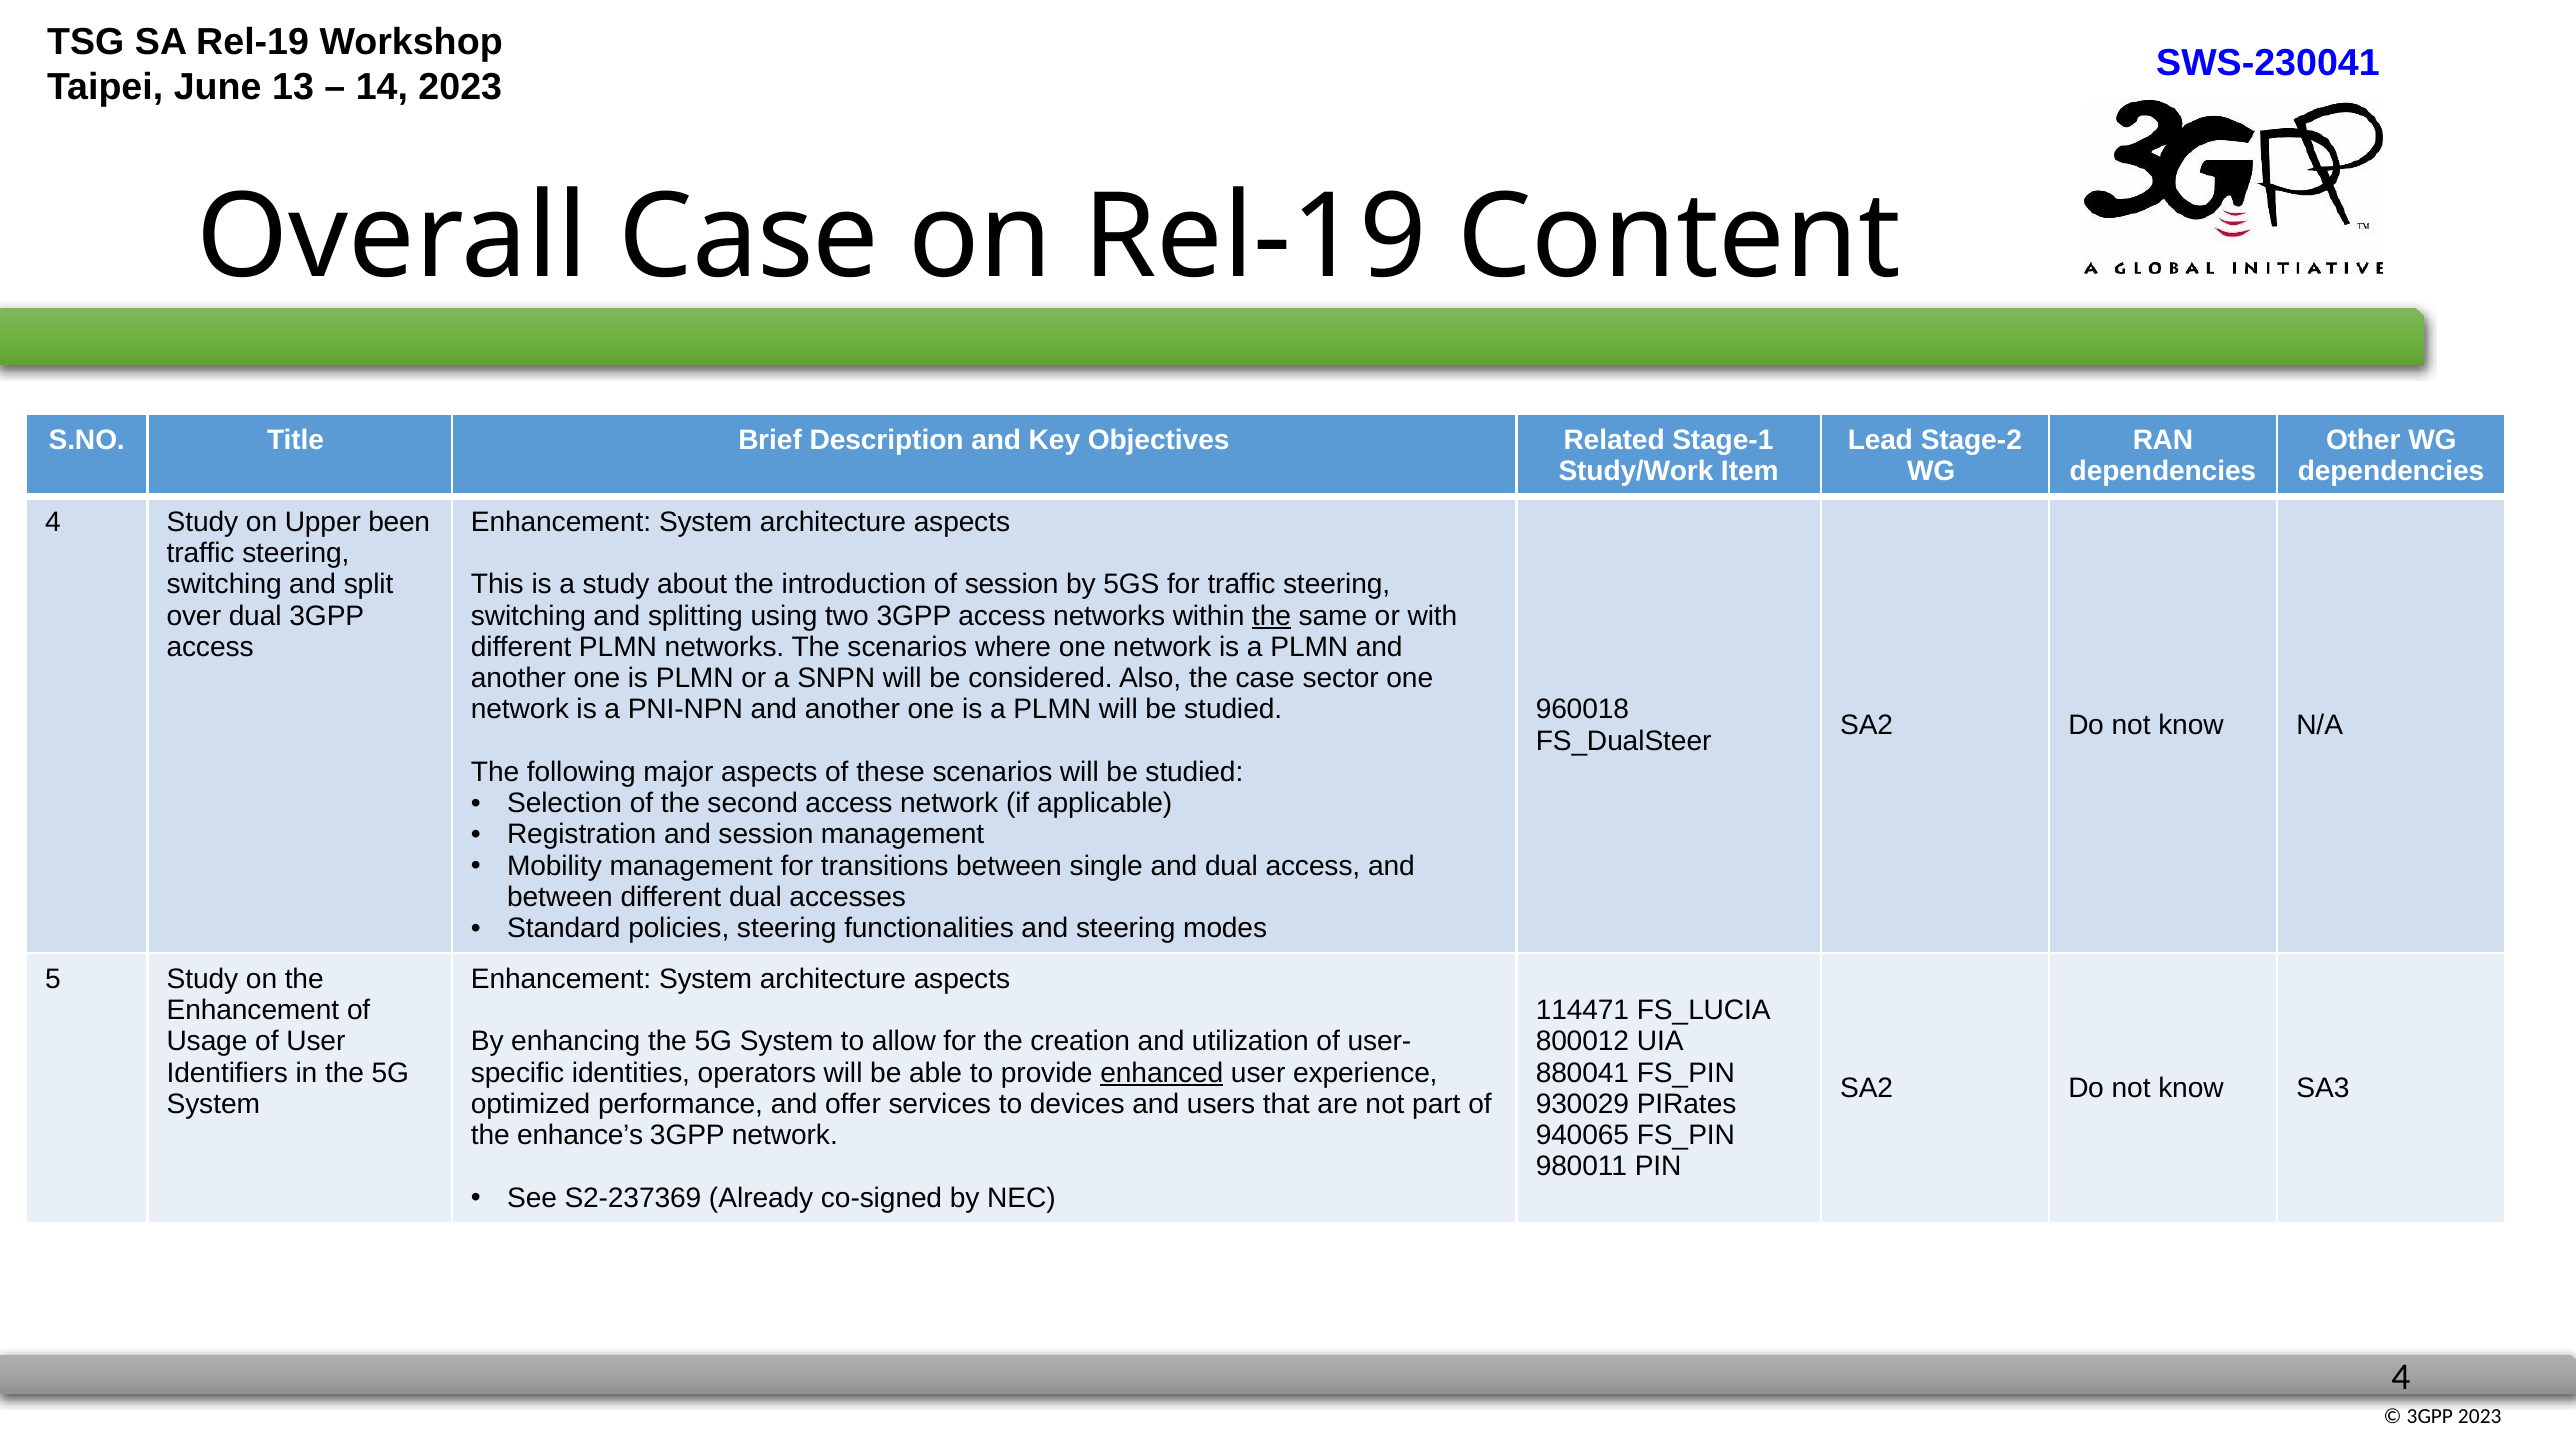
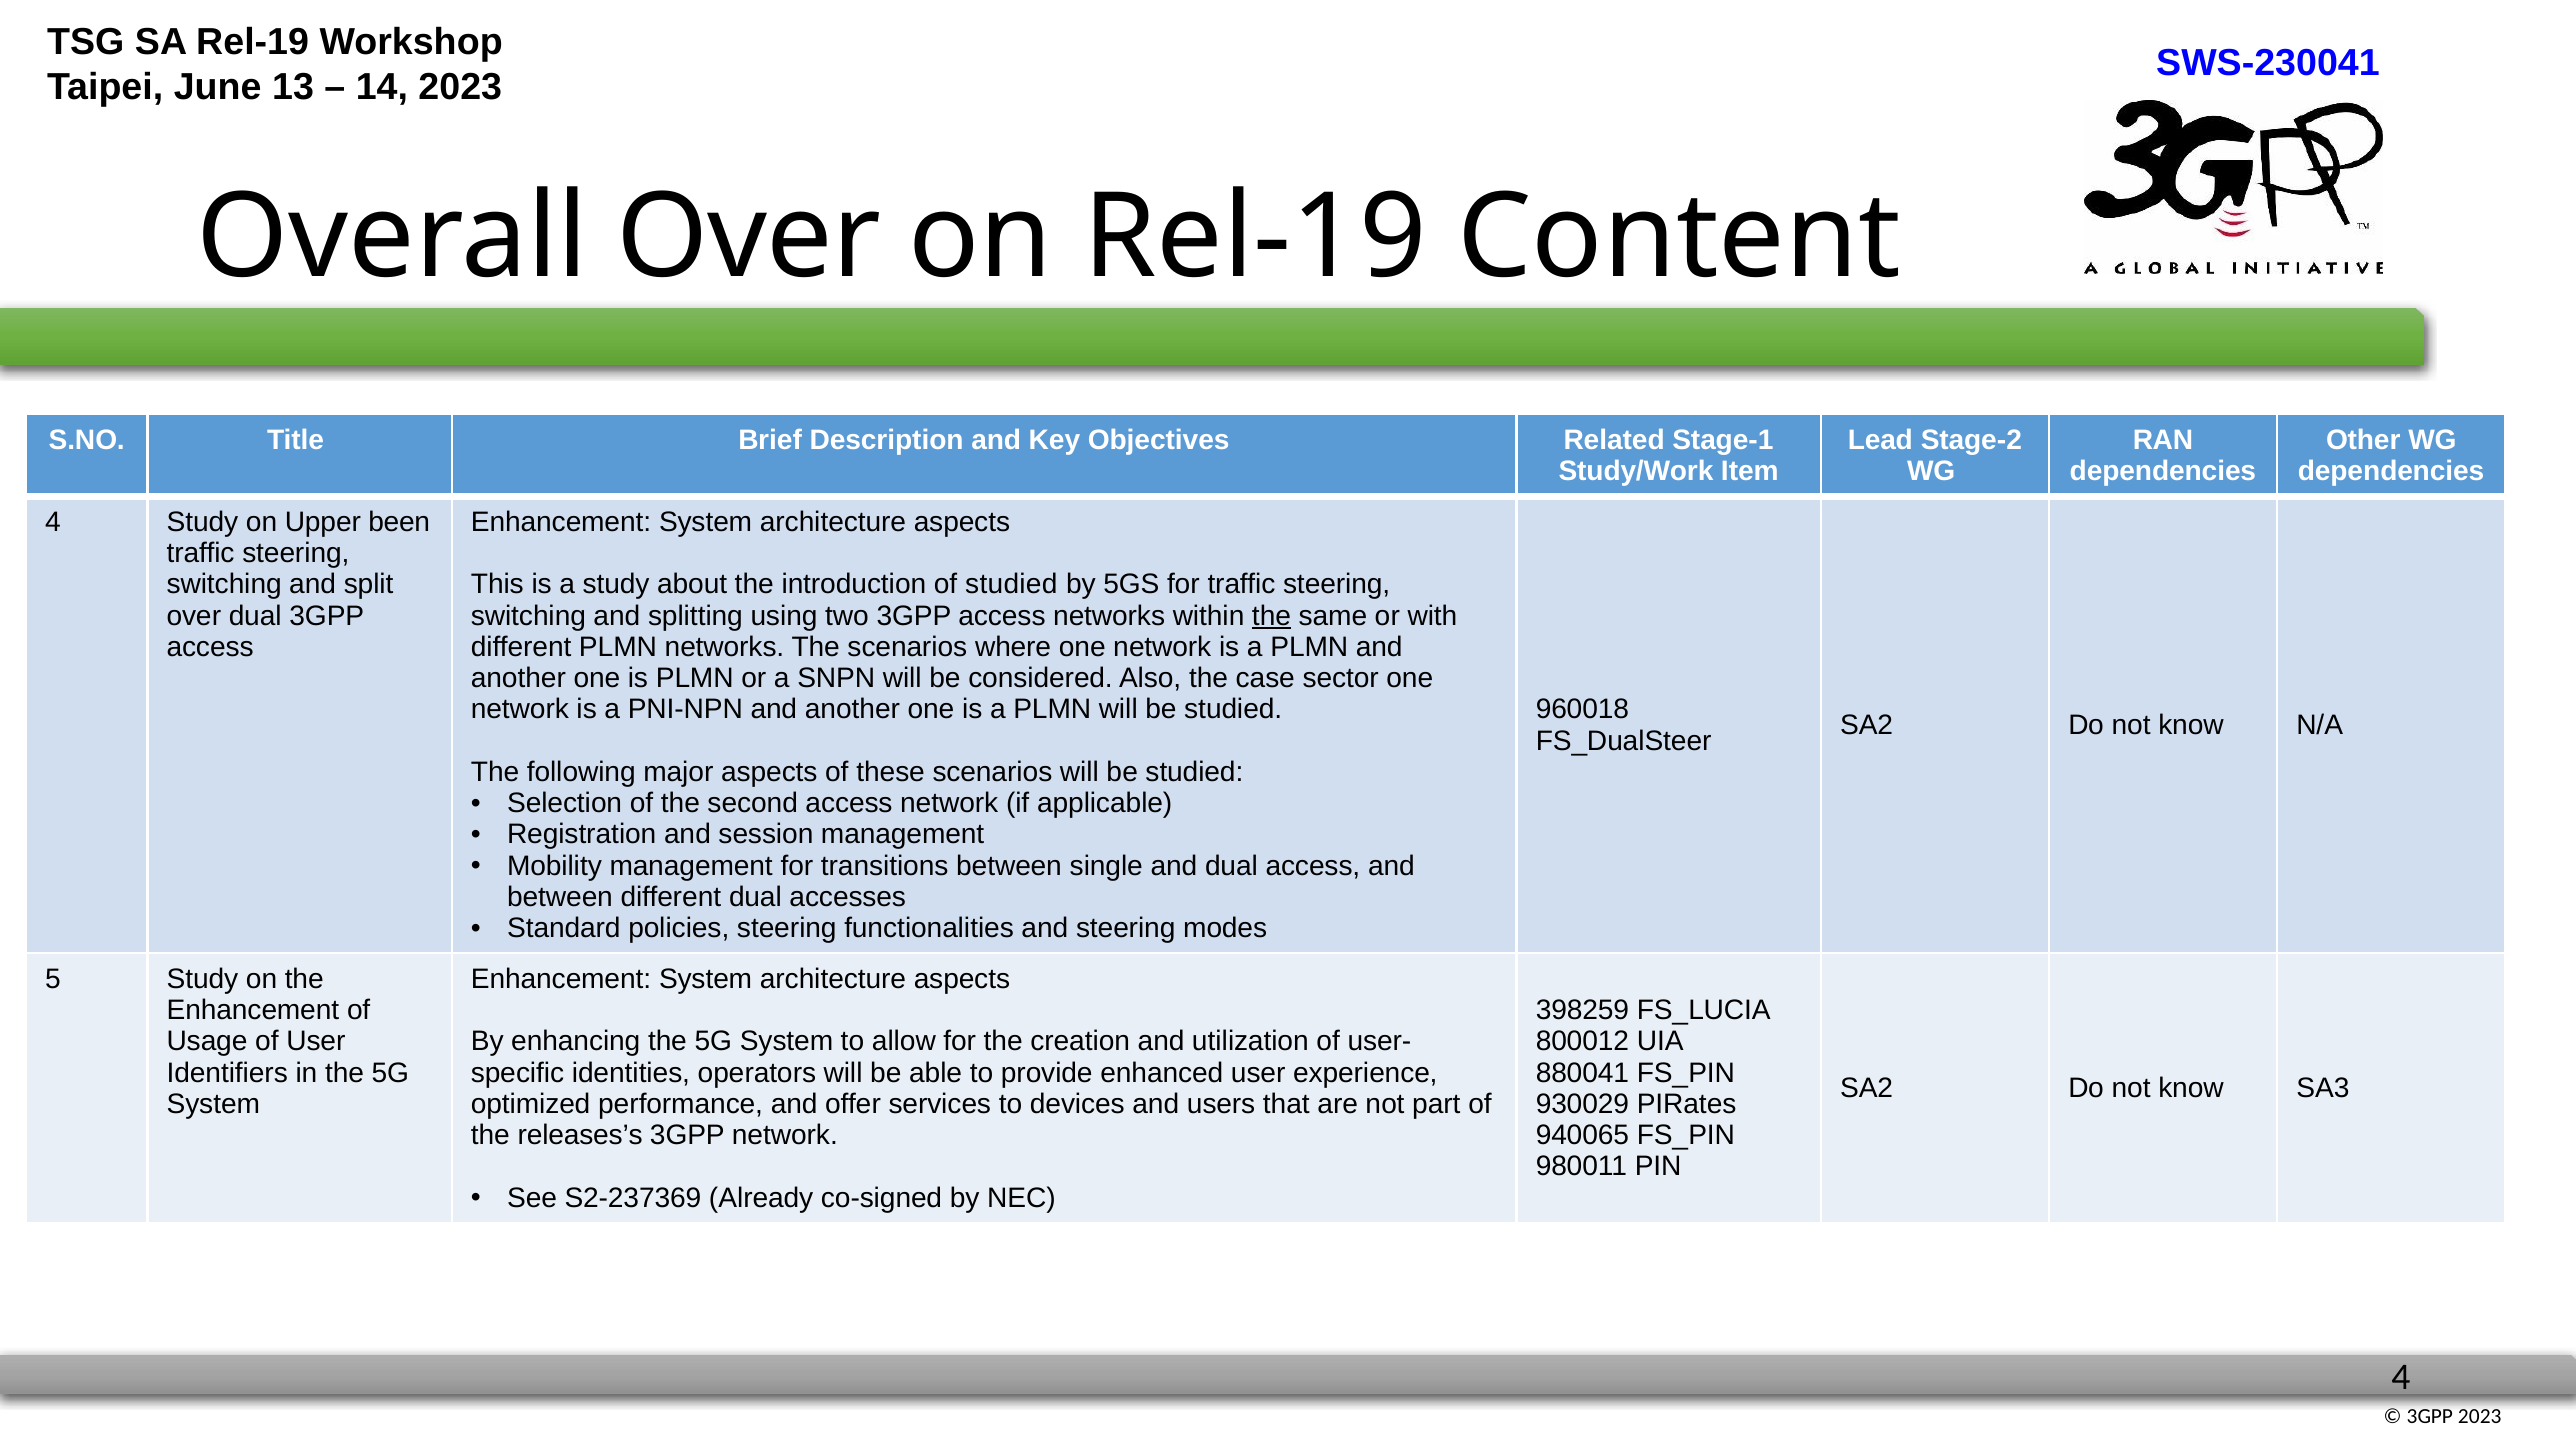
Overall Case: Case -> Over
of session: session -> studied
114471: 114471 -> 398259
enhanced underline: present -> none
enhance’s: enhance’s -> releases’s
